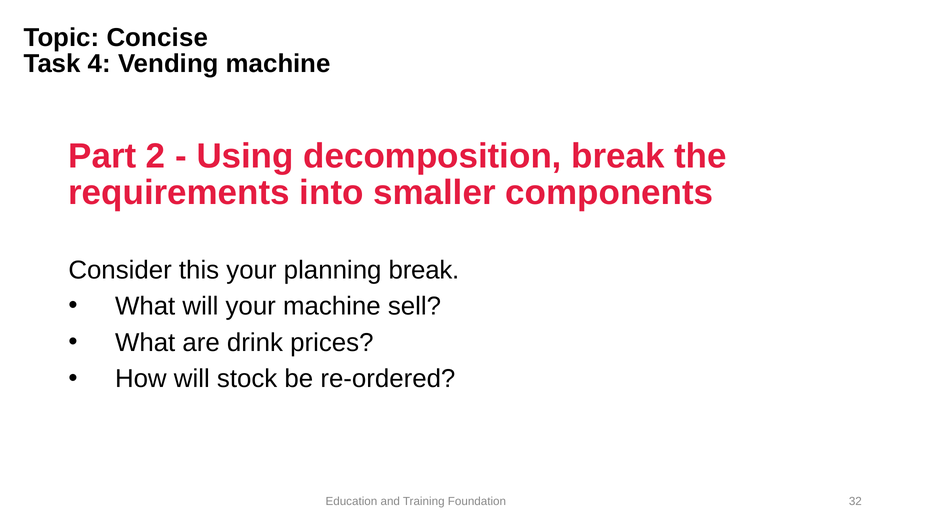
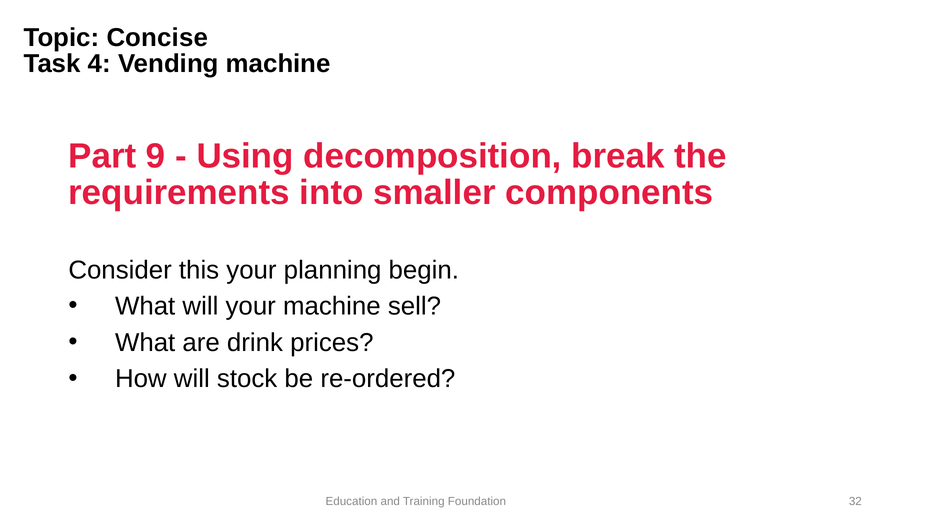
2: 2 -> 9
planning break: break -> begin
